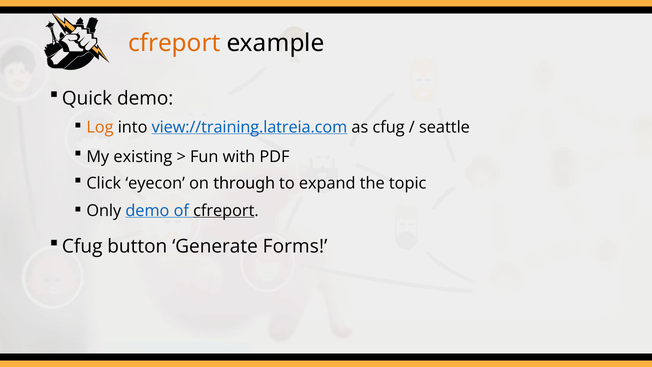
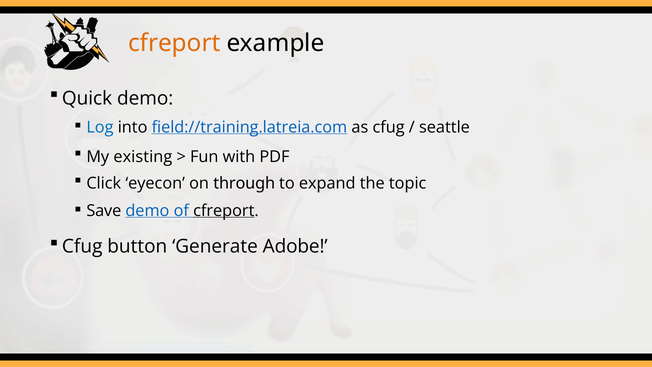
Log colour: orange -> blue
view://training.latreia.com: view://training.latreia.com -> field://training.latreia.com
Only: Only -> Save
Forms: Forms -> Adobe
